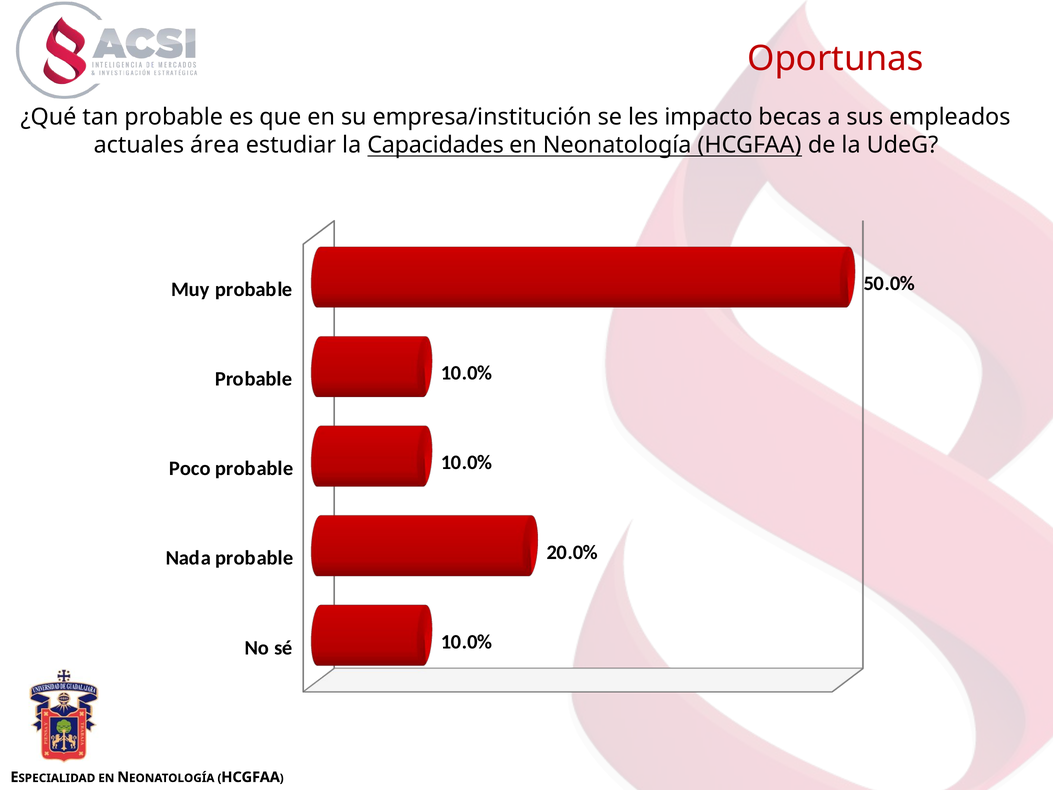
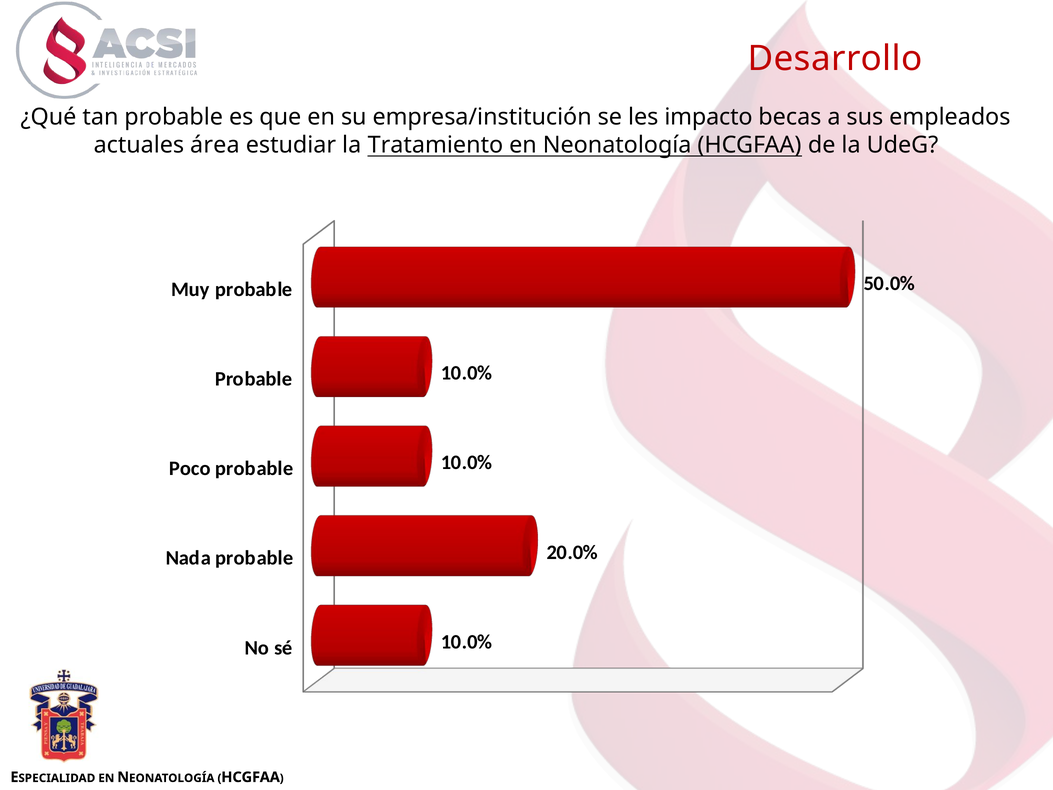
Oportunas: Oportunas -> Desarrollo
Capacidades: Capacidades -> Tratamiento
